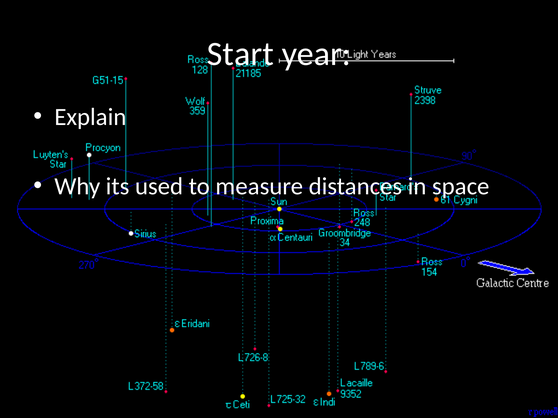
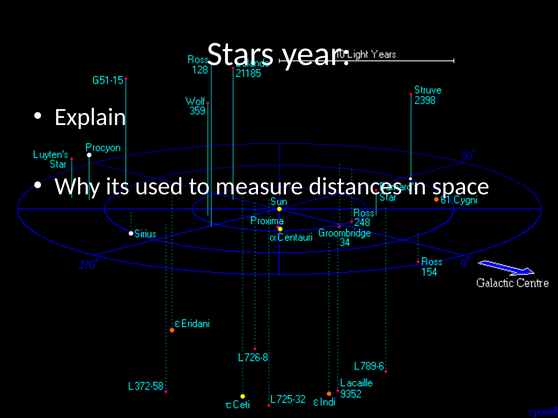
Start: Start -> Stars
